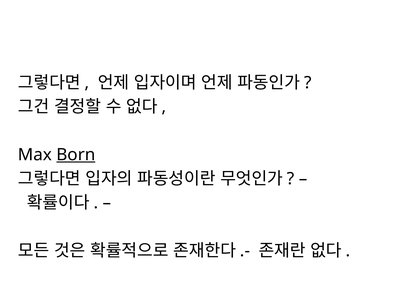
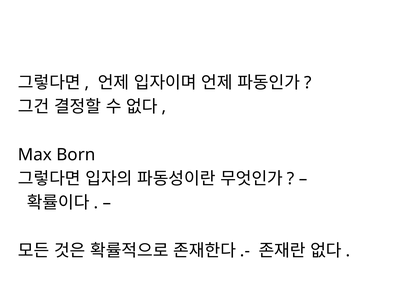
Born underline: present -> none
